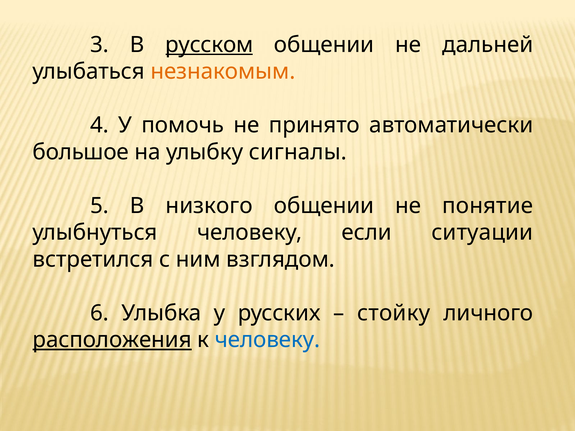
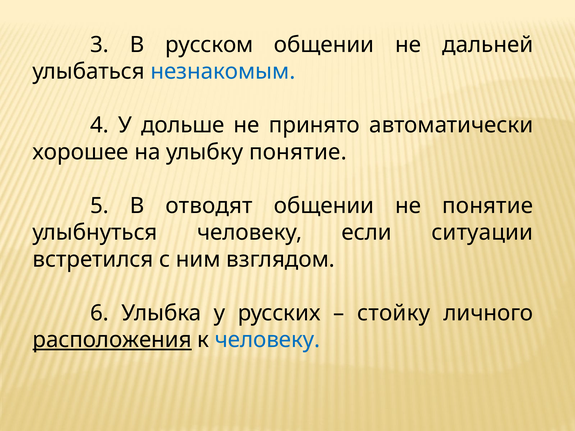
русском underline: present -> none
незнакомым colour: orange -> blue
помочь: помочь -> дольше
большое: большое -> хорошее
улыбку сигналы: сигналы -> понятие
низкого: низкого -> отводят
